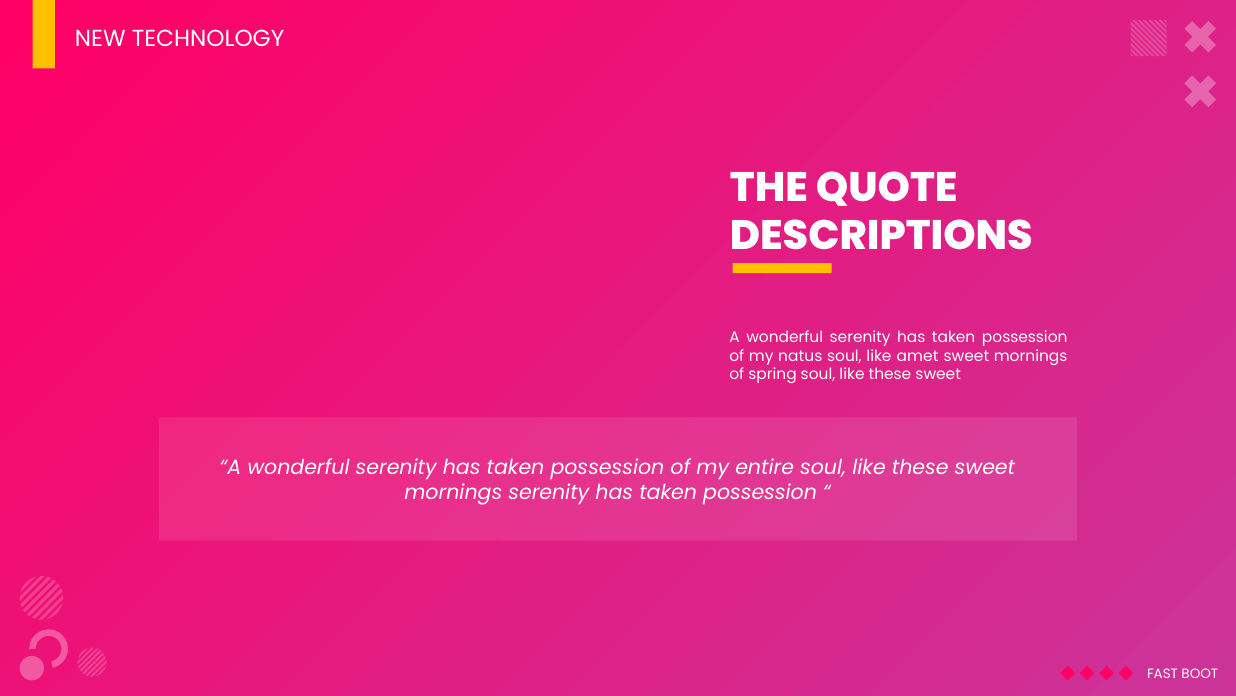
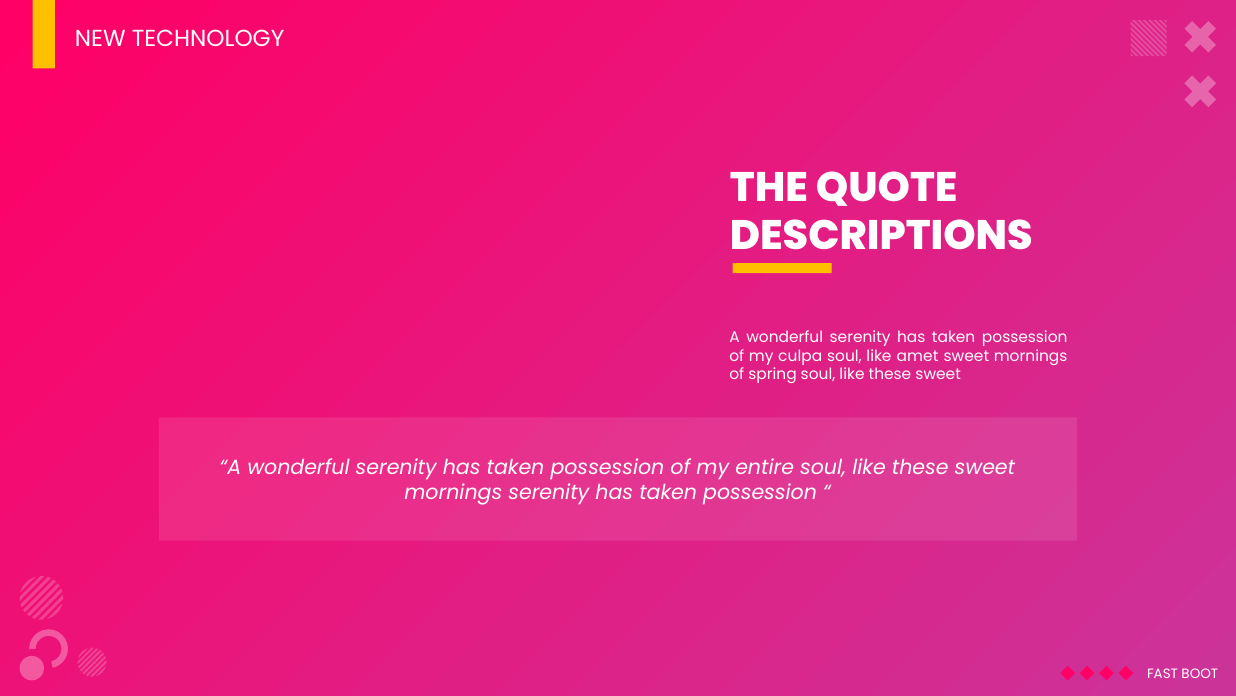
natus: natus -> culpa
